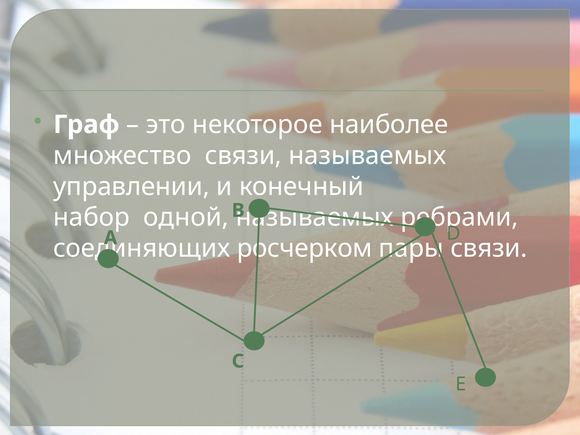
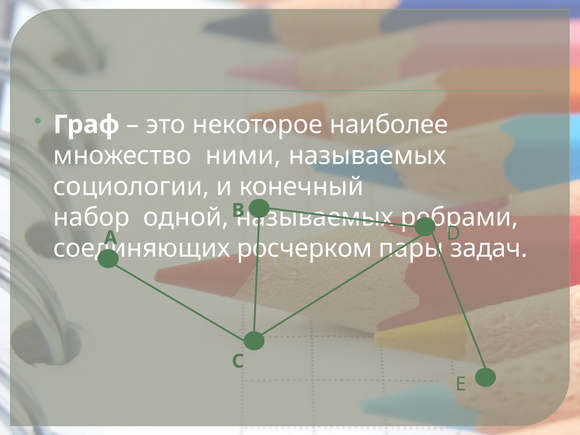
множество связи: связи -> ними
управлении: управлении -> социологии
пары связи: связи -> задач
